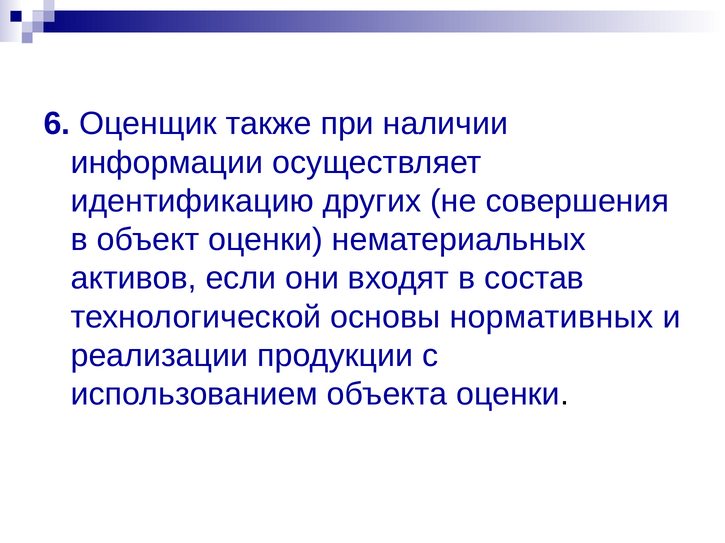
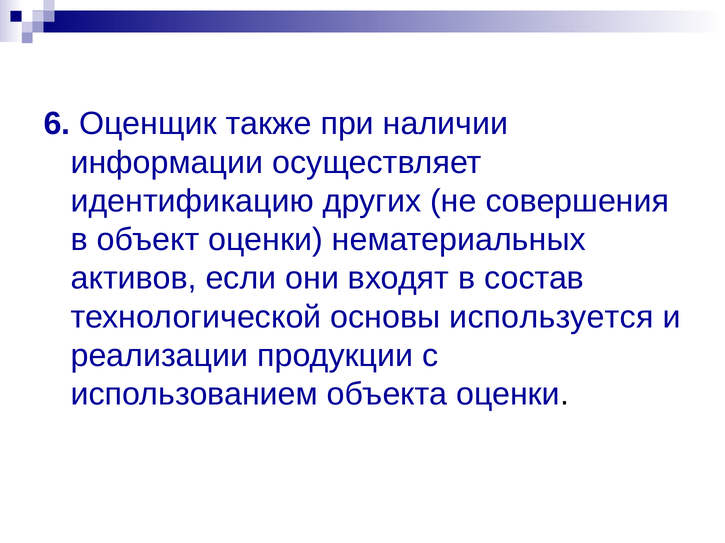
нормативных: нормативных -> используется
